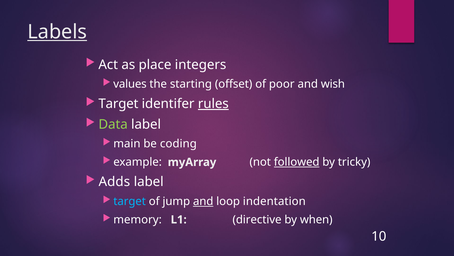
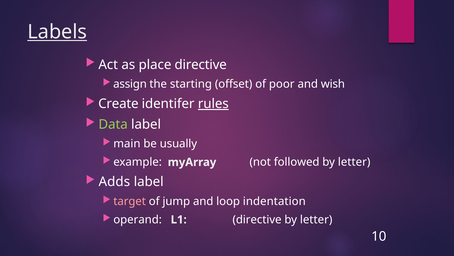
place integers: integers -> directive
values: values -> assign
Target at (118, 103): Target -> Create
coding: coding -> usually
followed underline: present -> none
tricky at (354, 162): tricky -> letter
target at (130, 201) colour: light blue -> pink
and at (203, 201) underline: present -> none
memory: memory -> operand
when at (316, 219): when -> letter
